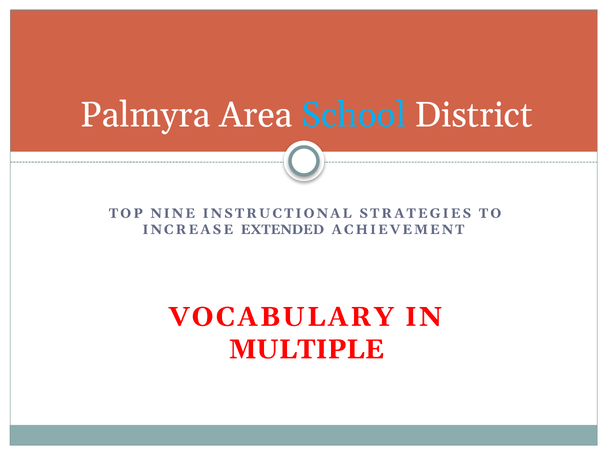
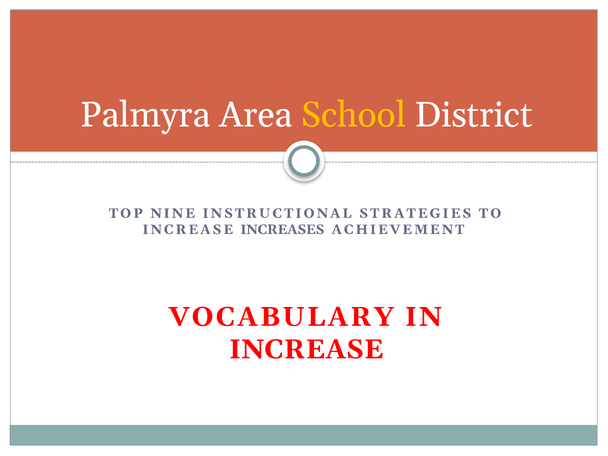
School colour: light blue -> yellow
EXTENDED: EXTENDED -> INCREASES
MULTIPLE at (306, 349): MULTIPLE -> INCREASE
